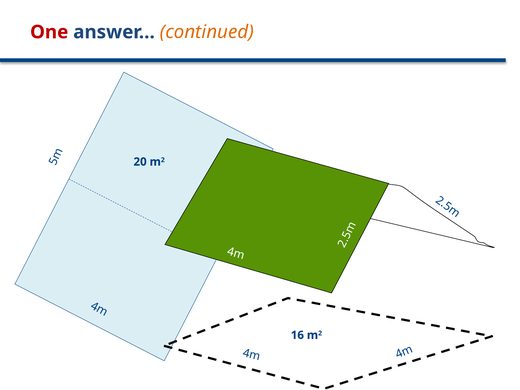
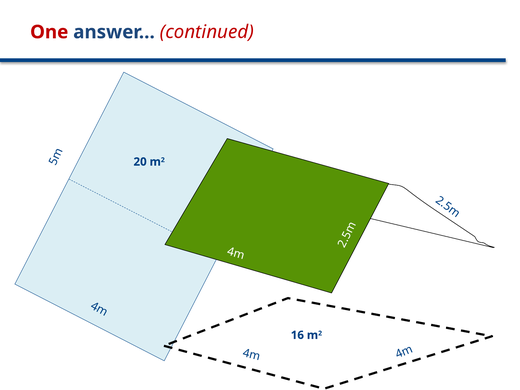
continued colour: orange -> red
